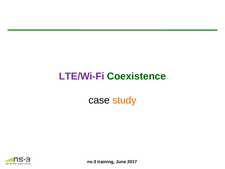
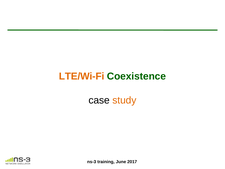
LTE/Wi-Fi colour: purple -> orange
